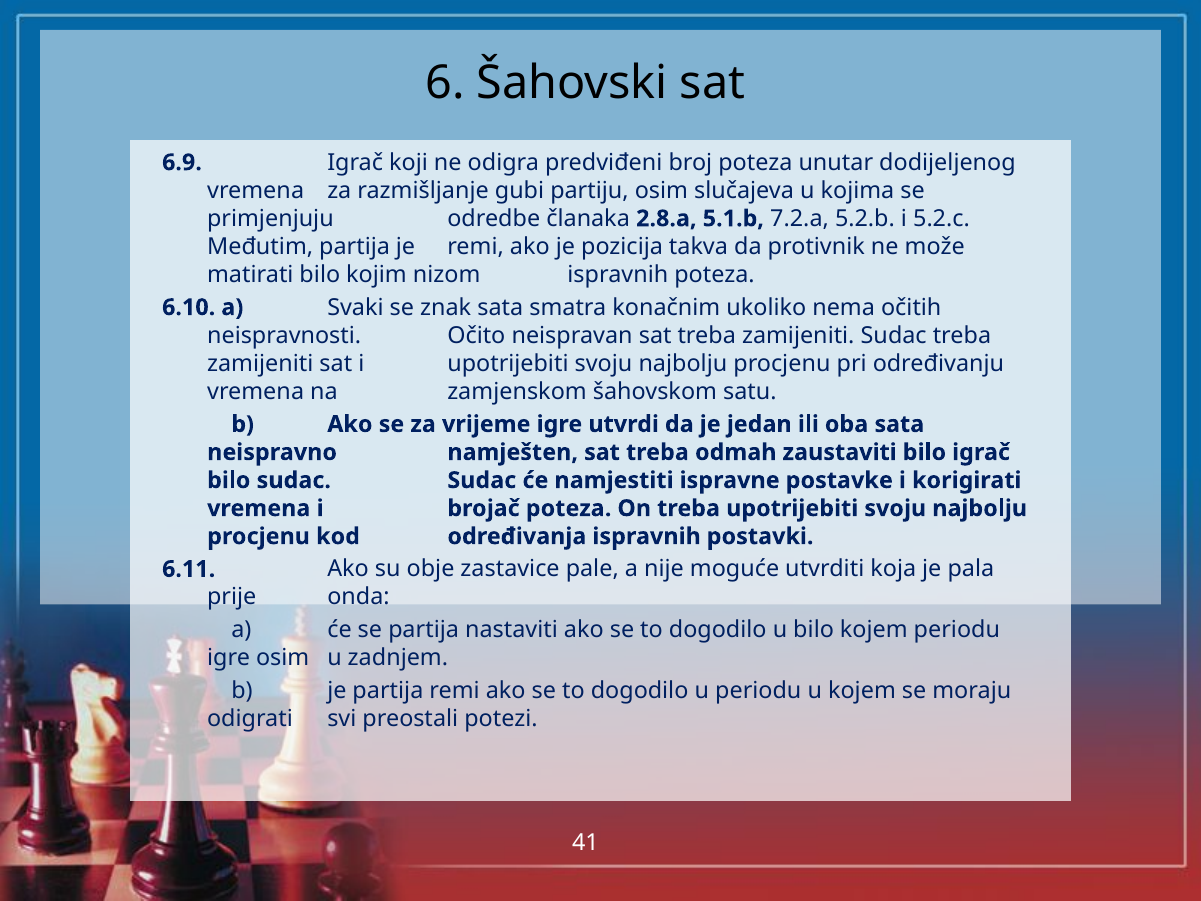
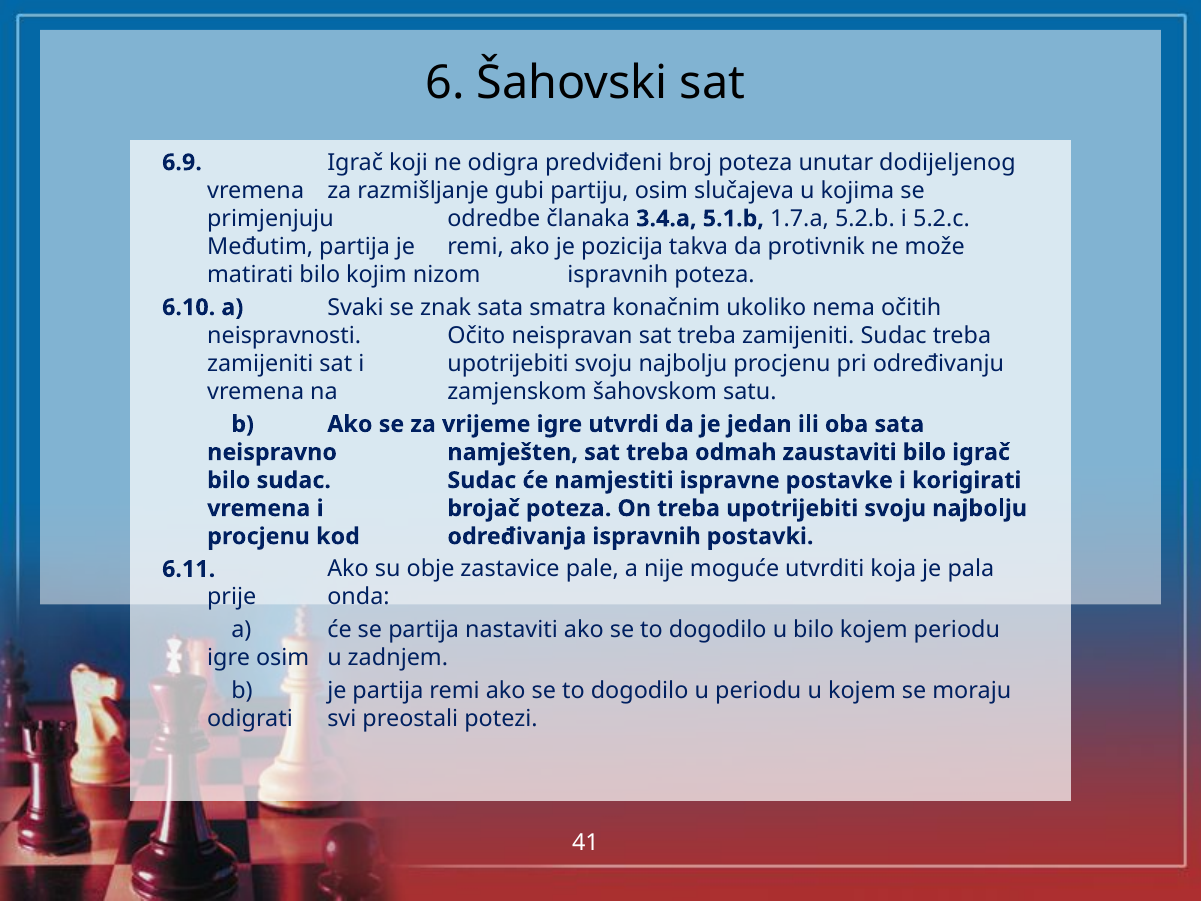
2.8.a: 2.8.a -> 3.4.a
7.2.a: 7.2.a -> 1.7.a
